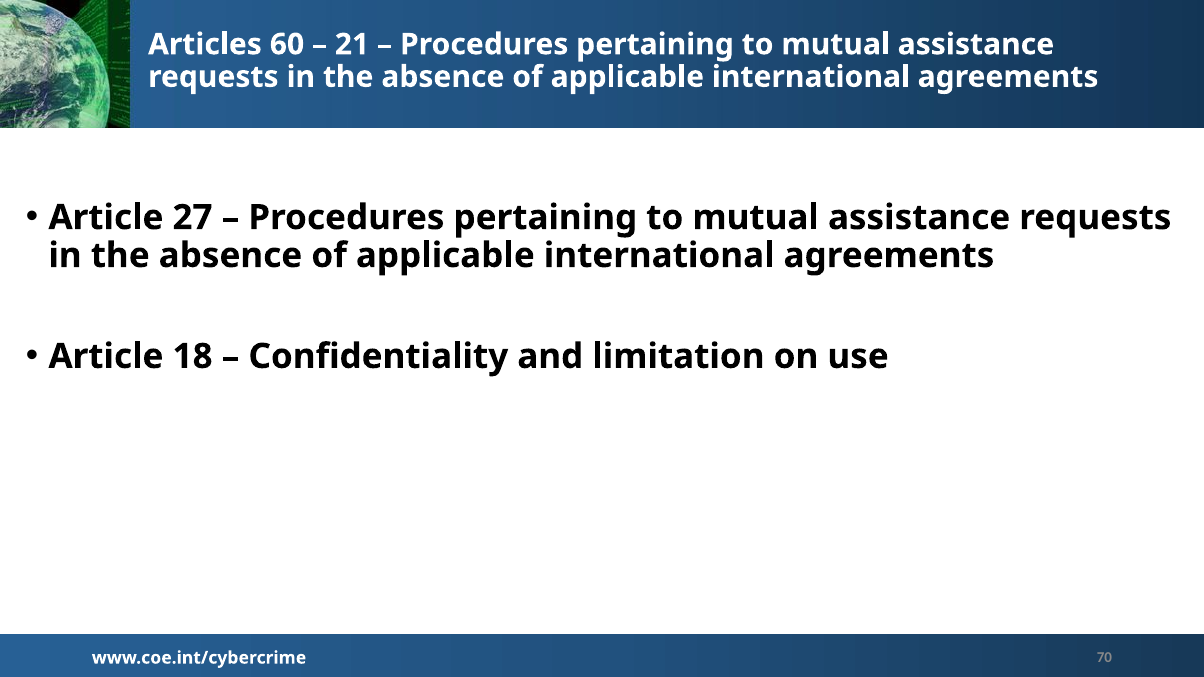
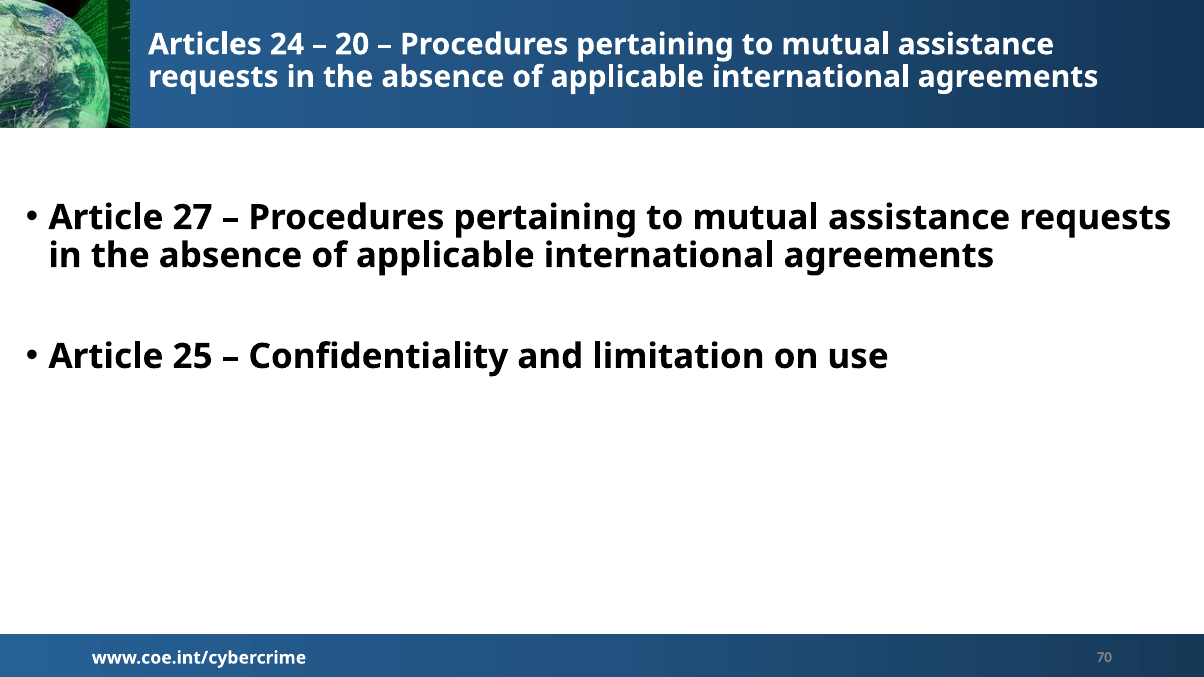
60: 60 -> 24
21: 21 -> 20
18: 18 -> 25
